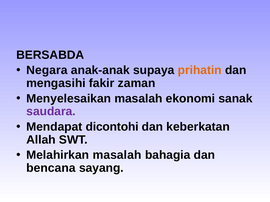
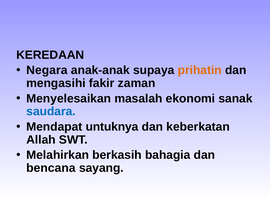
BERSABDA: BERSABDA -> KEREDAAN
saudara colour: purple -> blue
dicontohi: dicontohi -> untuknya
Melahirkan masalah: masalah -> berkasih
